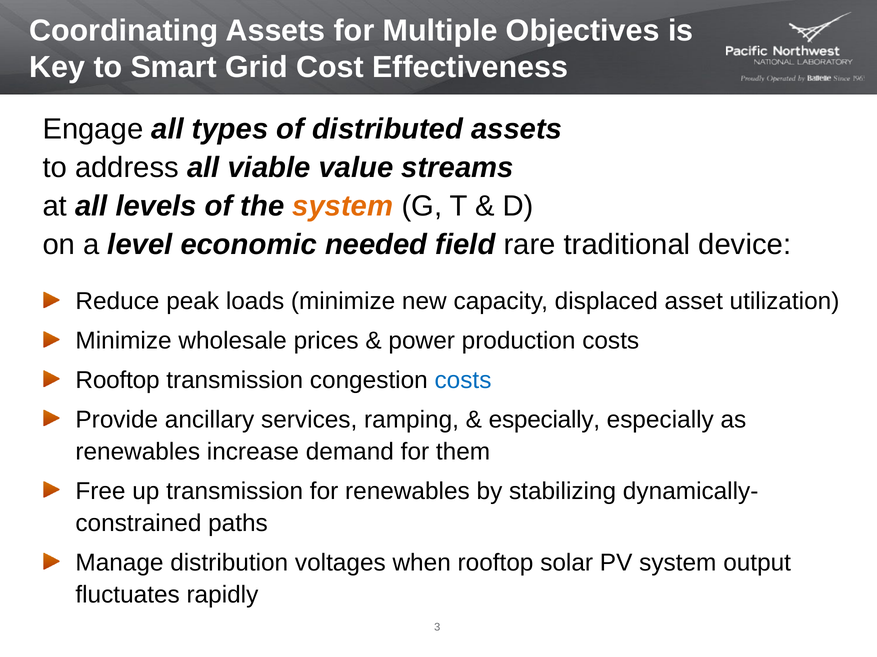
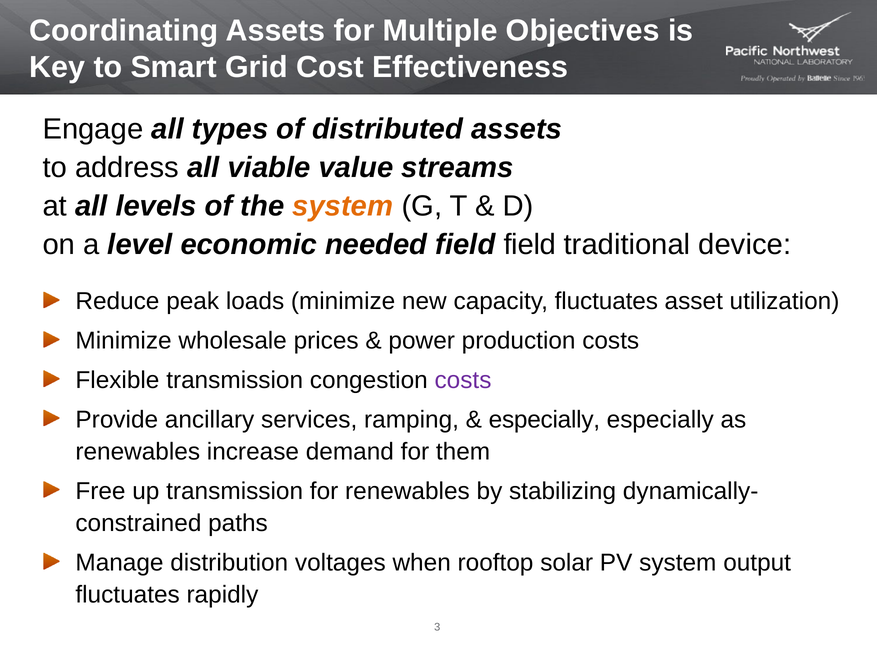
field rare: rare -> field
capacity displaced: displaced -> fluctuates
Rooftop at (118, 381): Rooftop -> Flexible
costs at (463, 381) colour: blue -> purple
